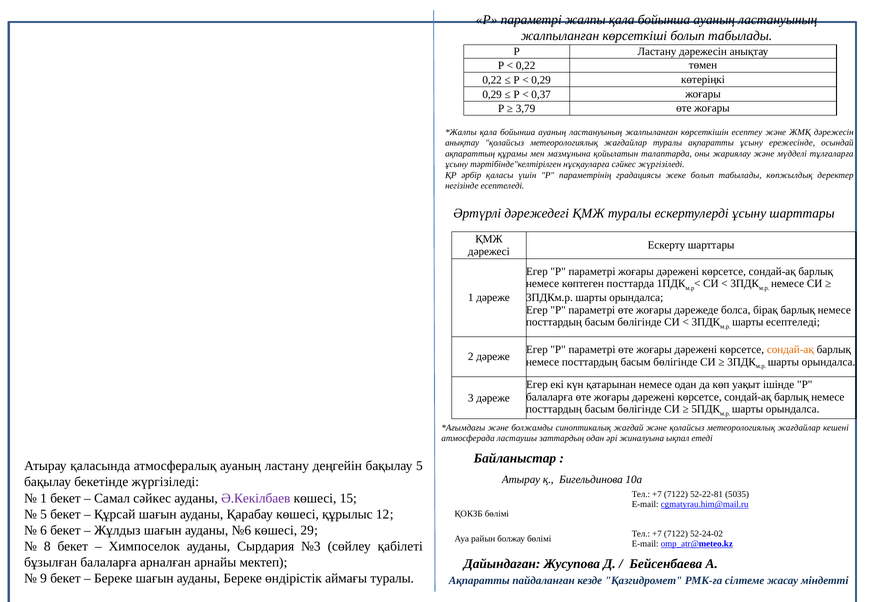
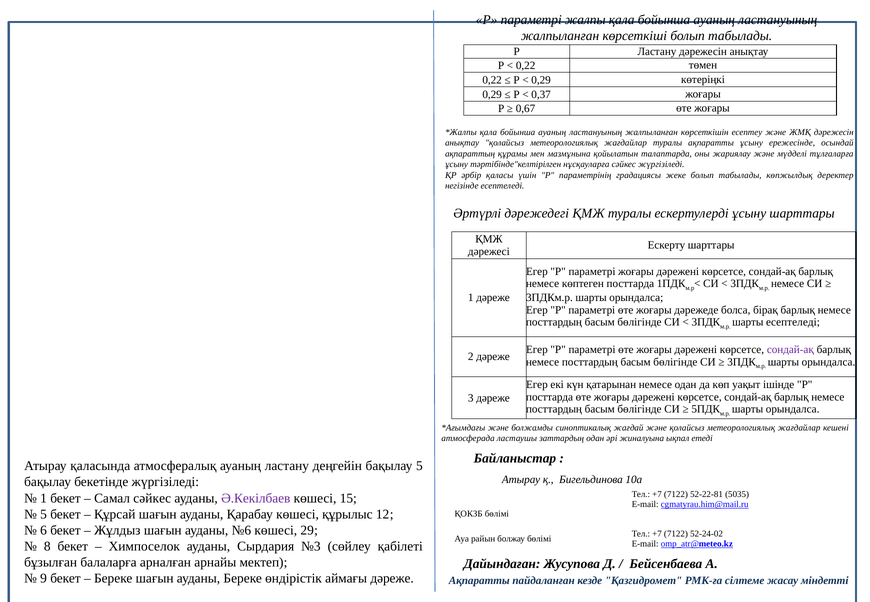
3,79: 3,79 -> 0,67
сондай-ақ at (790, 350) colour: orange -> purple
балаларға at (550, 397): балаларға -> посттарда
аймағы туралы: туралы -> дәреже
